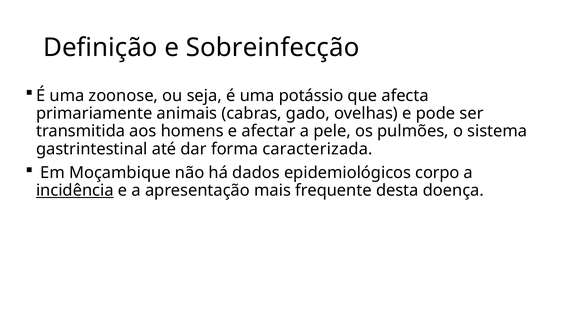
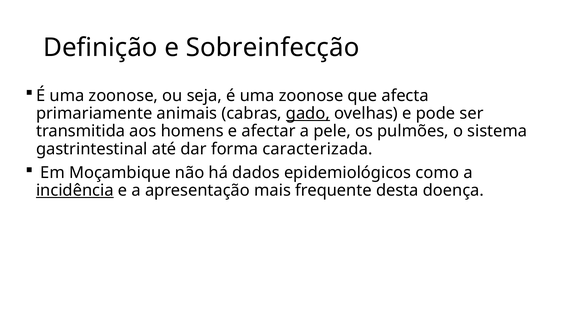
seja é uma potássio: potássio -> zoonose
gado underline: none -> present
corpo: corpo -> como
